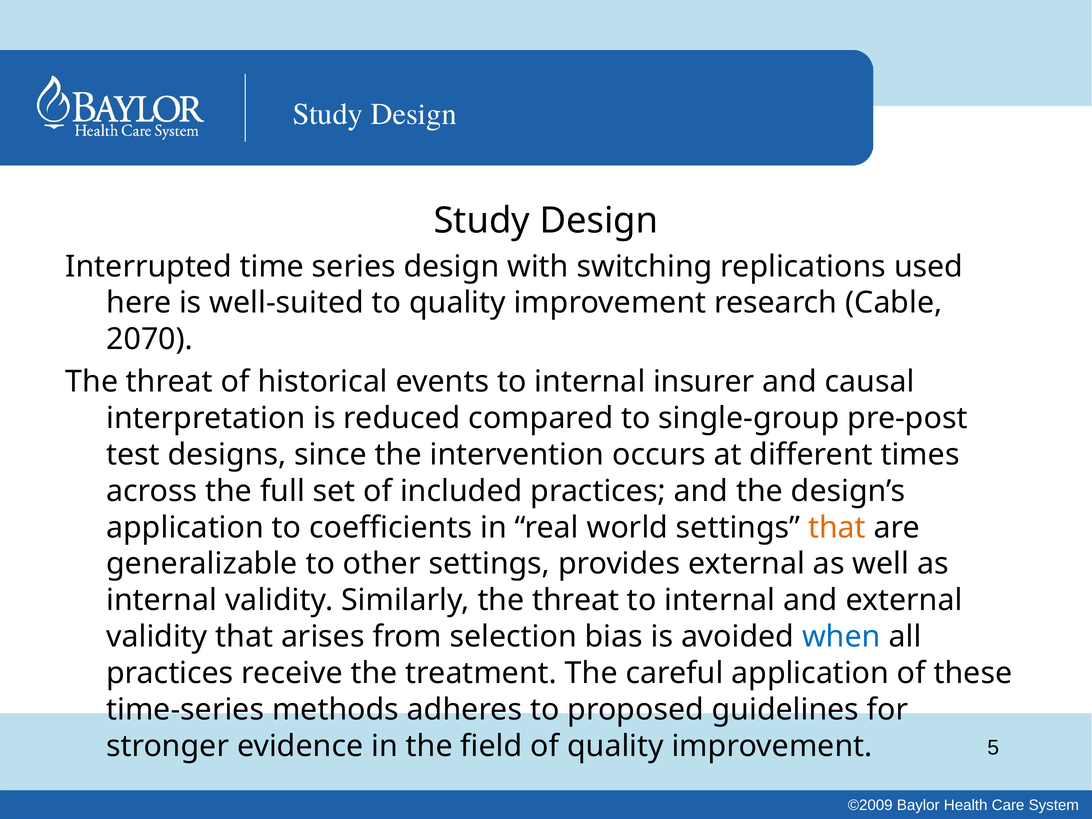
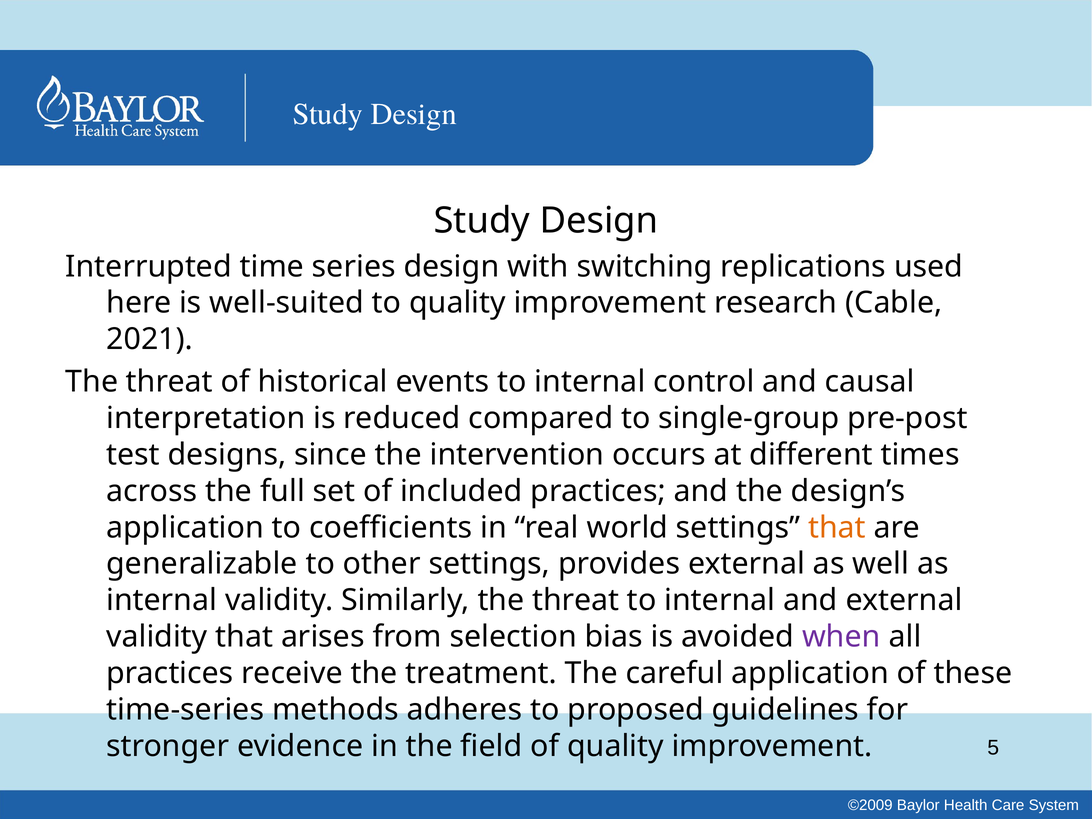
2070: 2070 -> 2021
insurer: insurer -> control
when colour: blue -> purple
